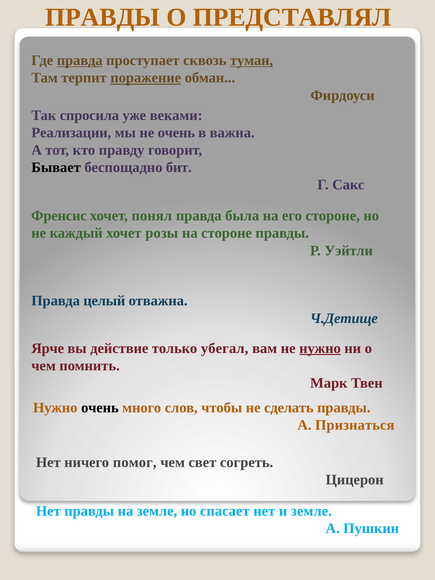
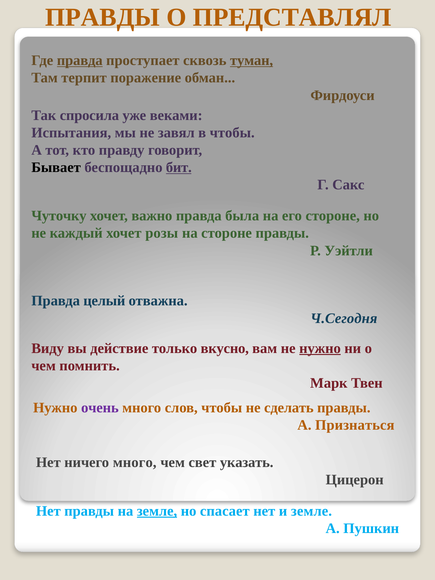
поражение underline: present -> none
Реализации: Реализации -> Испытания
не очень: очень -> завял
в важна: важна -> чтобы
бит underline: none -> present
Френсис: Френсис -> Чуточку
понял: понял -> важно
Ч.Детище: Ч.Детище -> Ч.Сегодня
Ярче: Ярче -> Виду
убегал: убегал -> вкусно
очень at (100, 408) colour: black -> purple
ничего помог: помог -> много
согреть: согреть -> указать
земле at (157, 511) underline: none -> present
